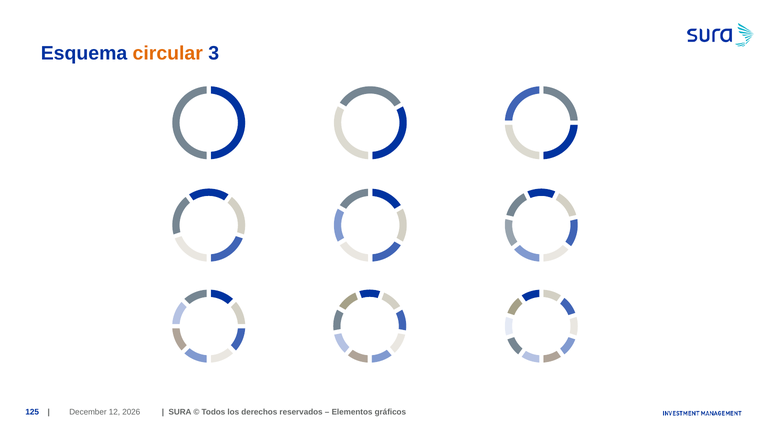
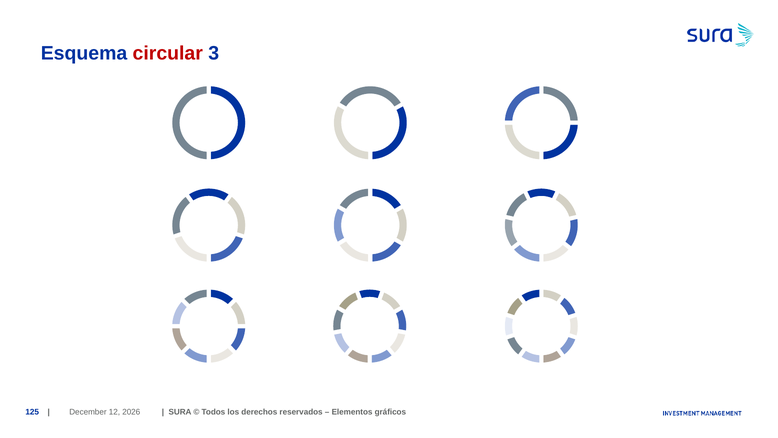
circular colour: orange -> red
